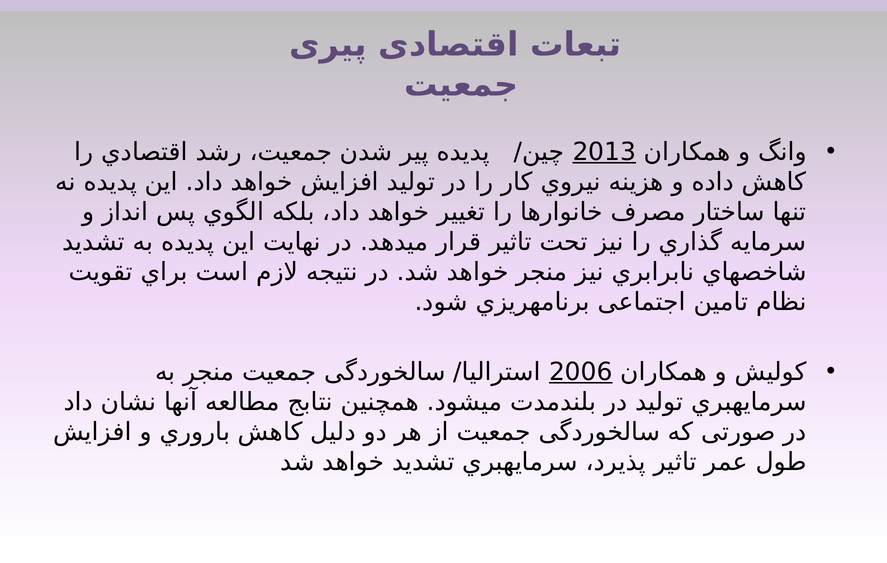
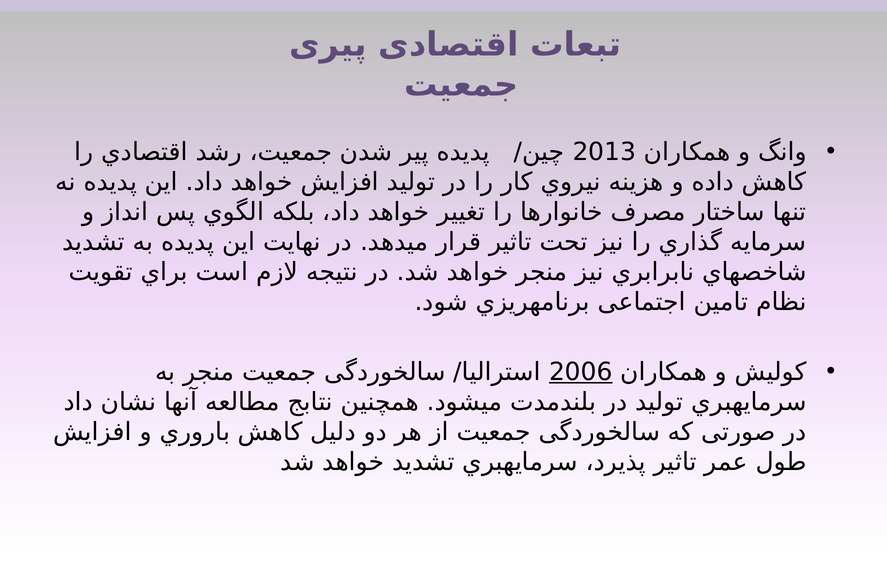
2013 underline: present -> none
